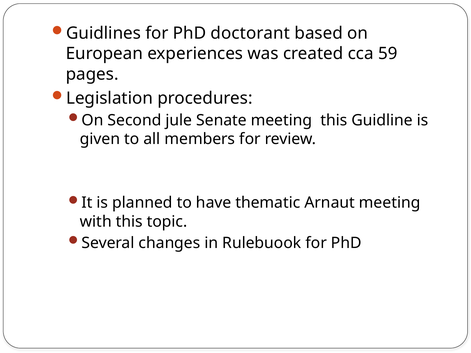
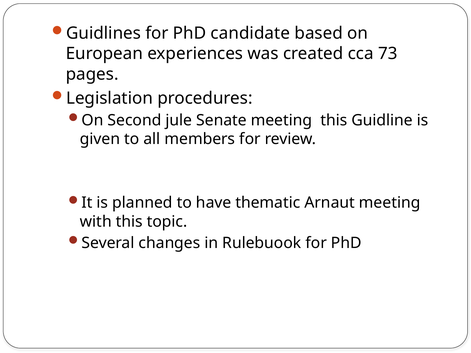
doctorant: doctorant -> candidate
59: 59 -> 73
